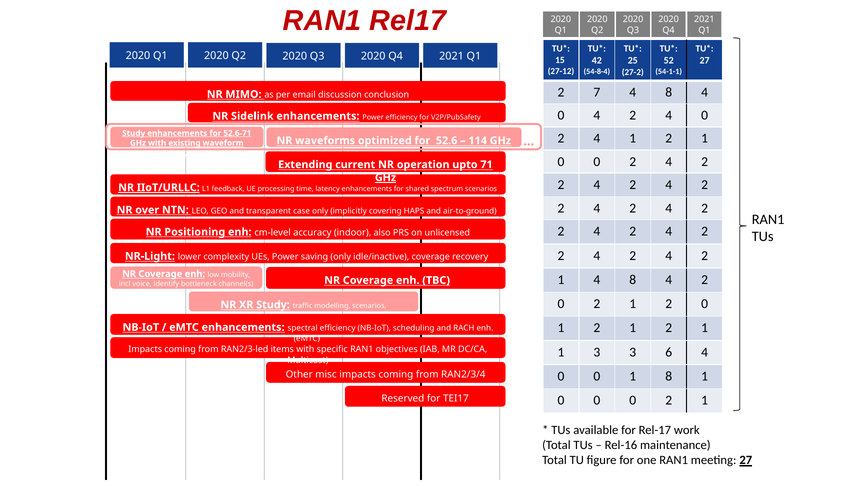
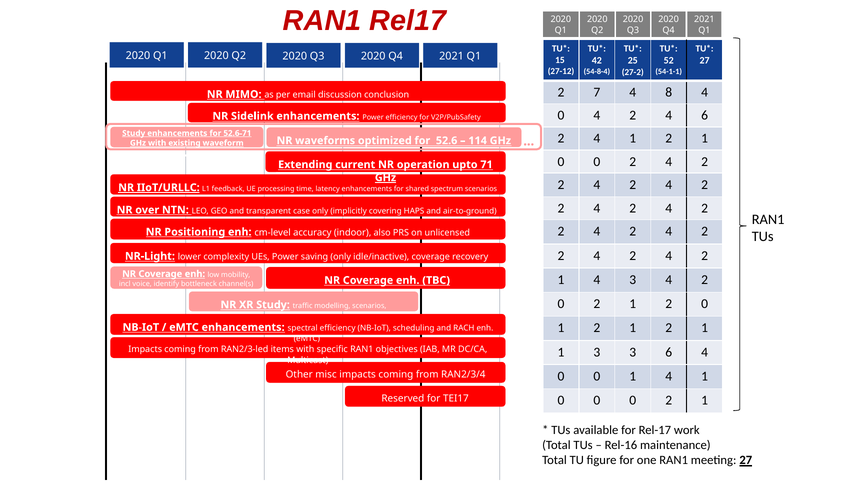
2 4 0: 0 -> 6
1 4 8: 8 -> 3
0 1 8: 8 -> 4
